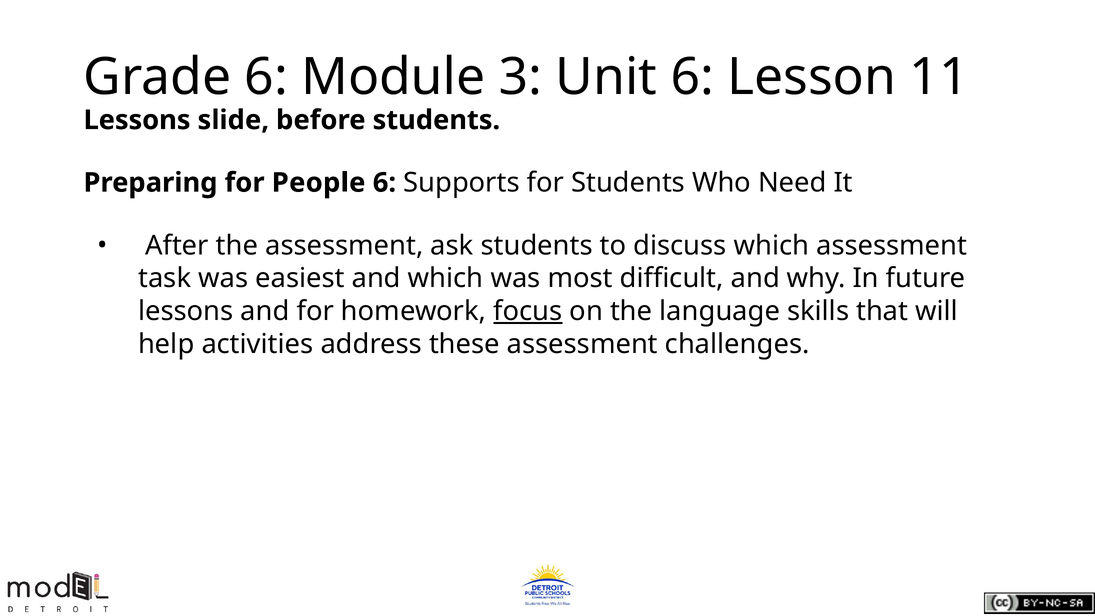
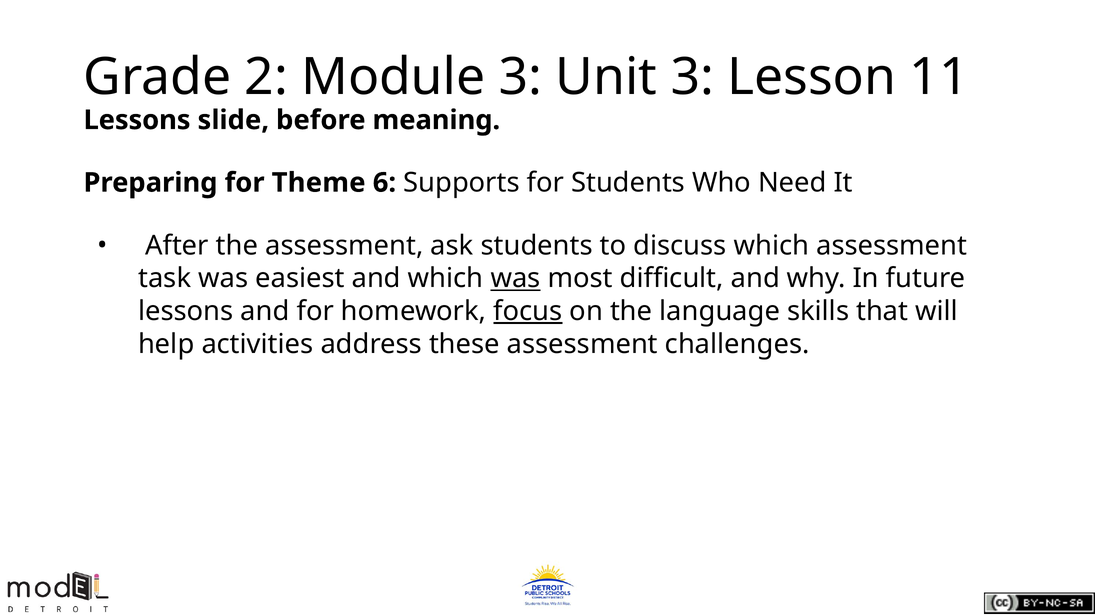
Grade 6: 6 -> 2
Unit 6: 6 -> 3
before students: students -> meaning
People: People -> Theme
was at (516, 278) underline: none -> present
